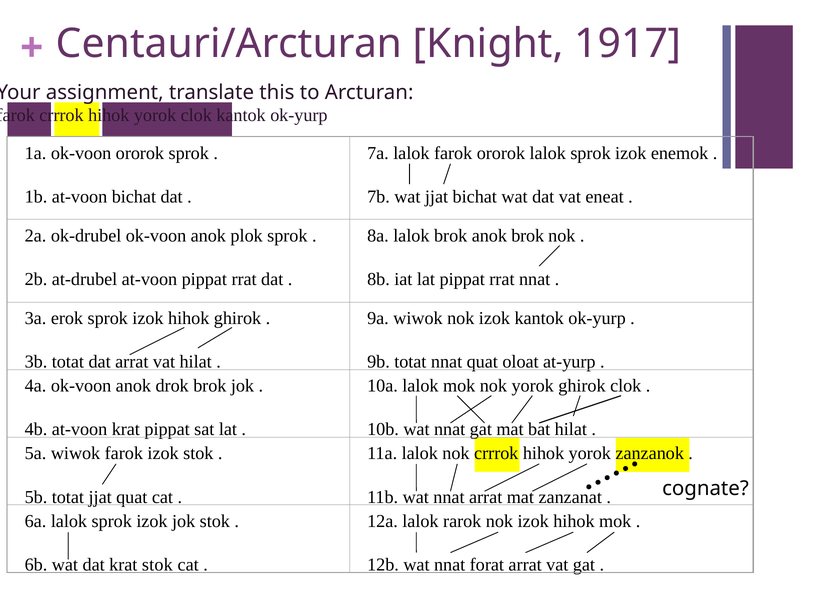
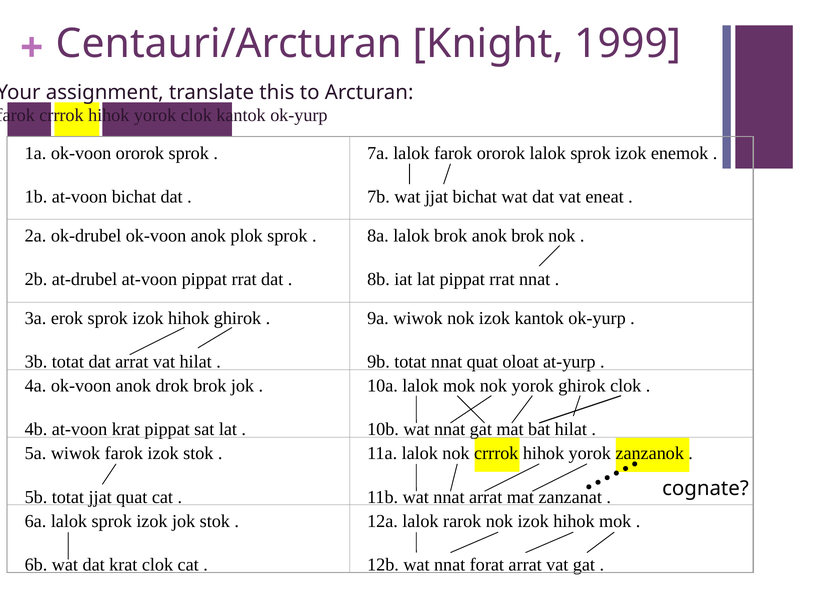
1917: 1917 -> 1999
krat stok: stok -> clok
